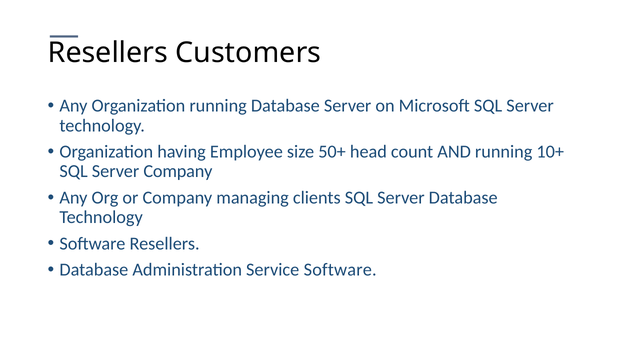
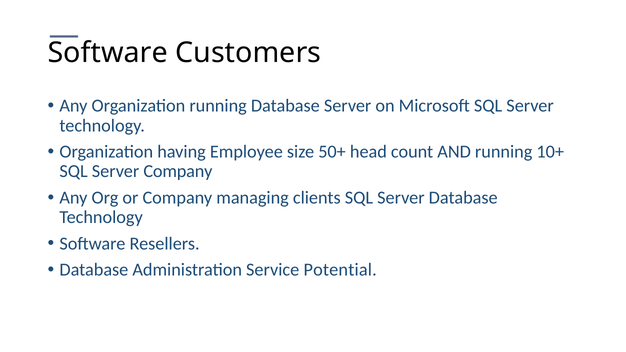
Resellers at (108, 53): Resellers -> Software
Service Software: Software -> Potential
